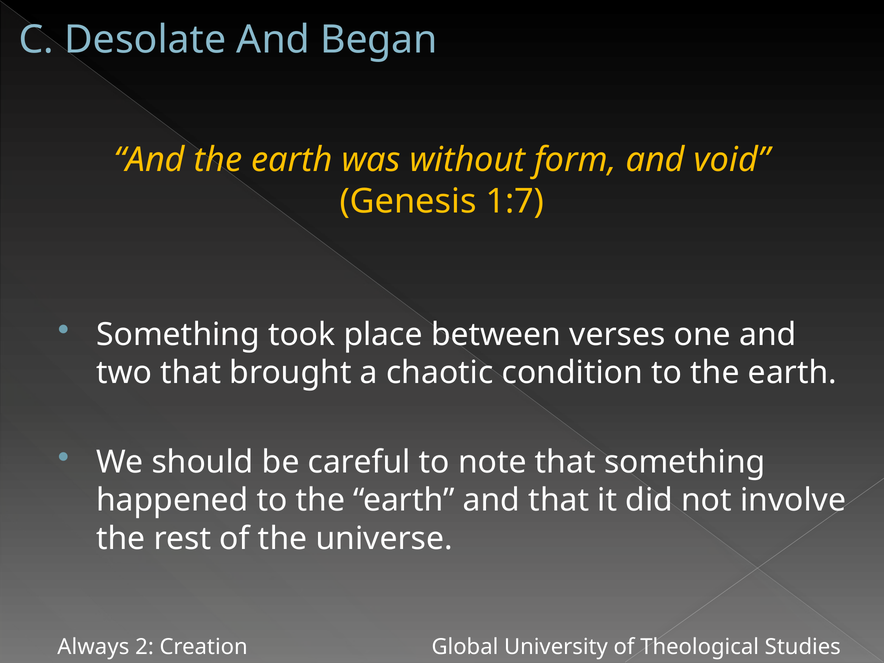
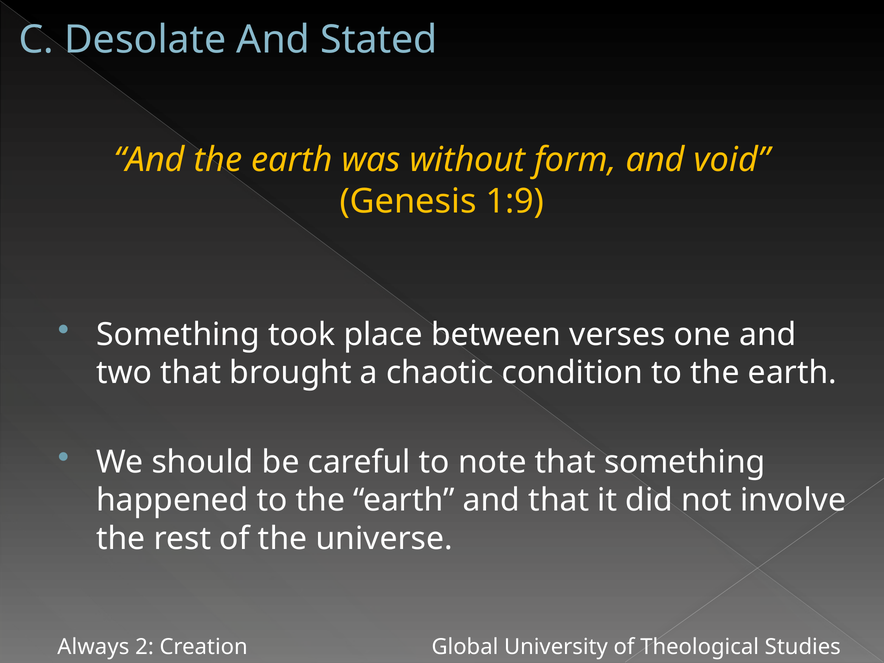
Began: Began -> Stated
1:7: 1:7 -> 1:9
